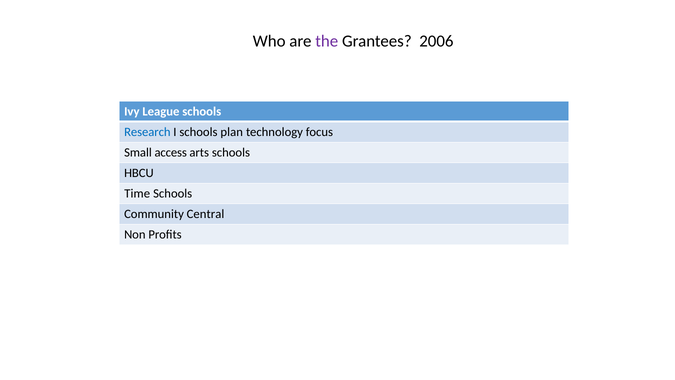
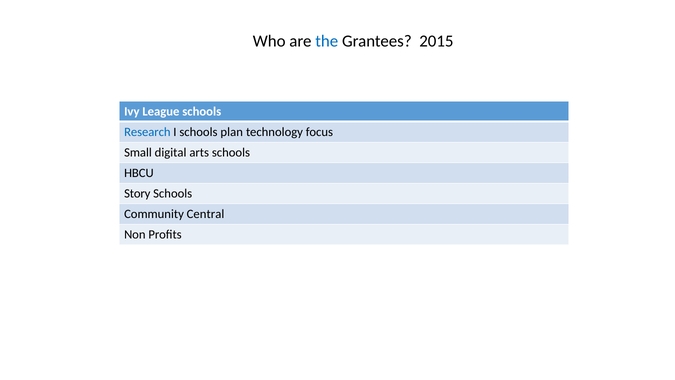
the colour: purple -> blue
2006: 2006 -> 2015
access: access -> digital
Time: Time -> Story
